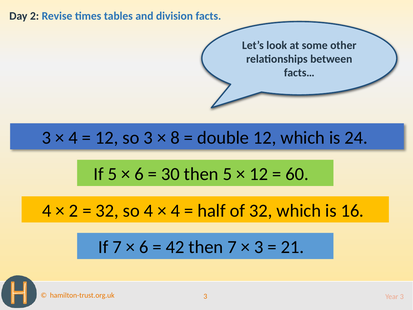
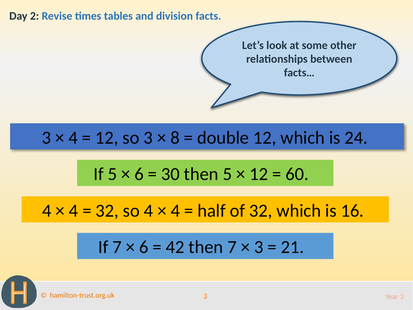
2 at (74, 211): 2 -> 4
